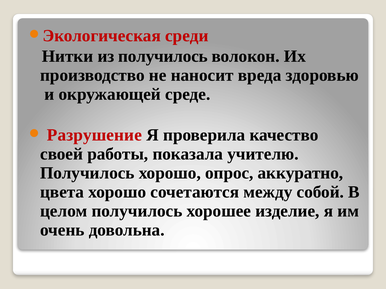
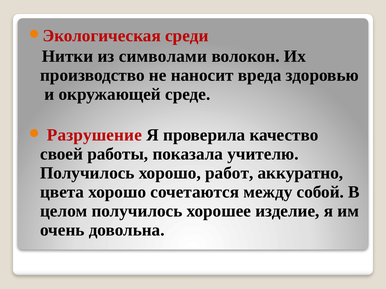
из получилось: получилось -> символами
опрос: опрос -> работ
